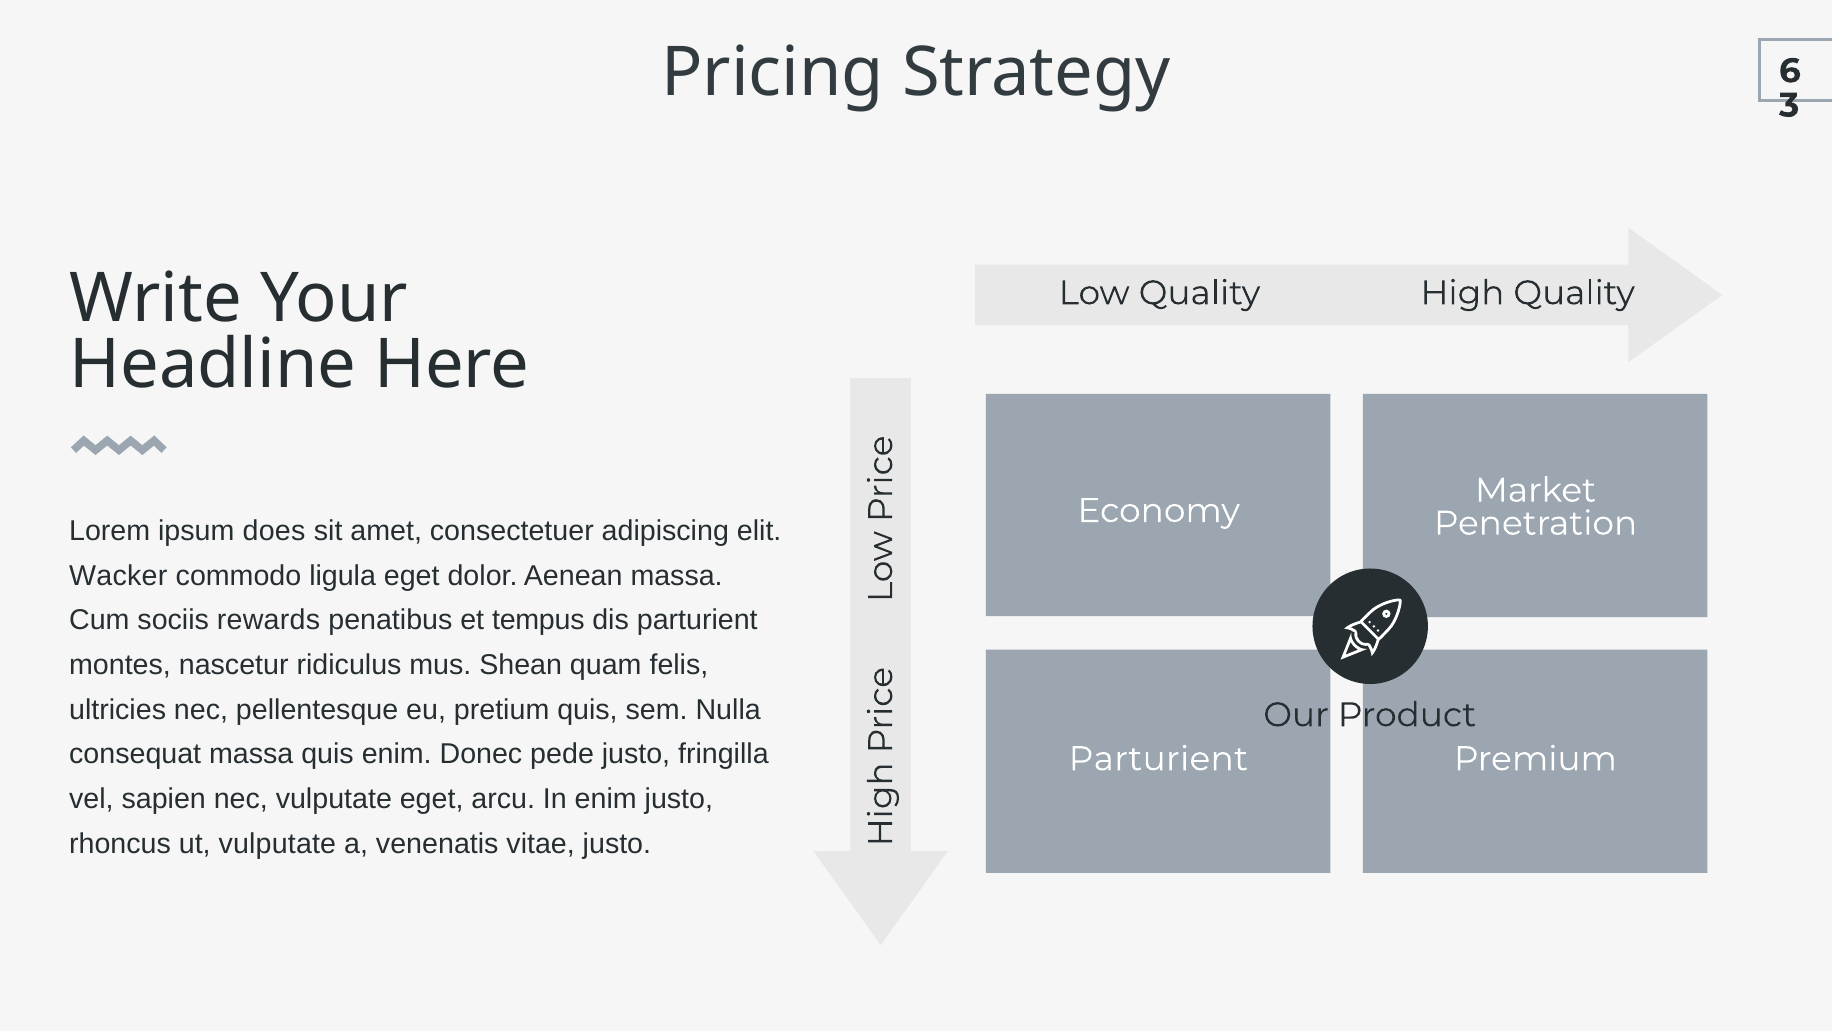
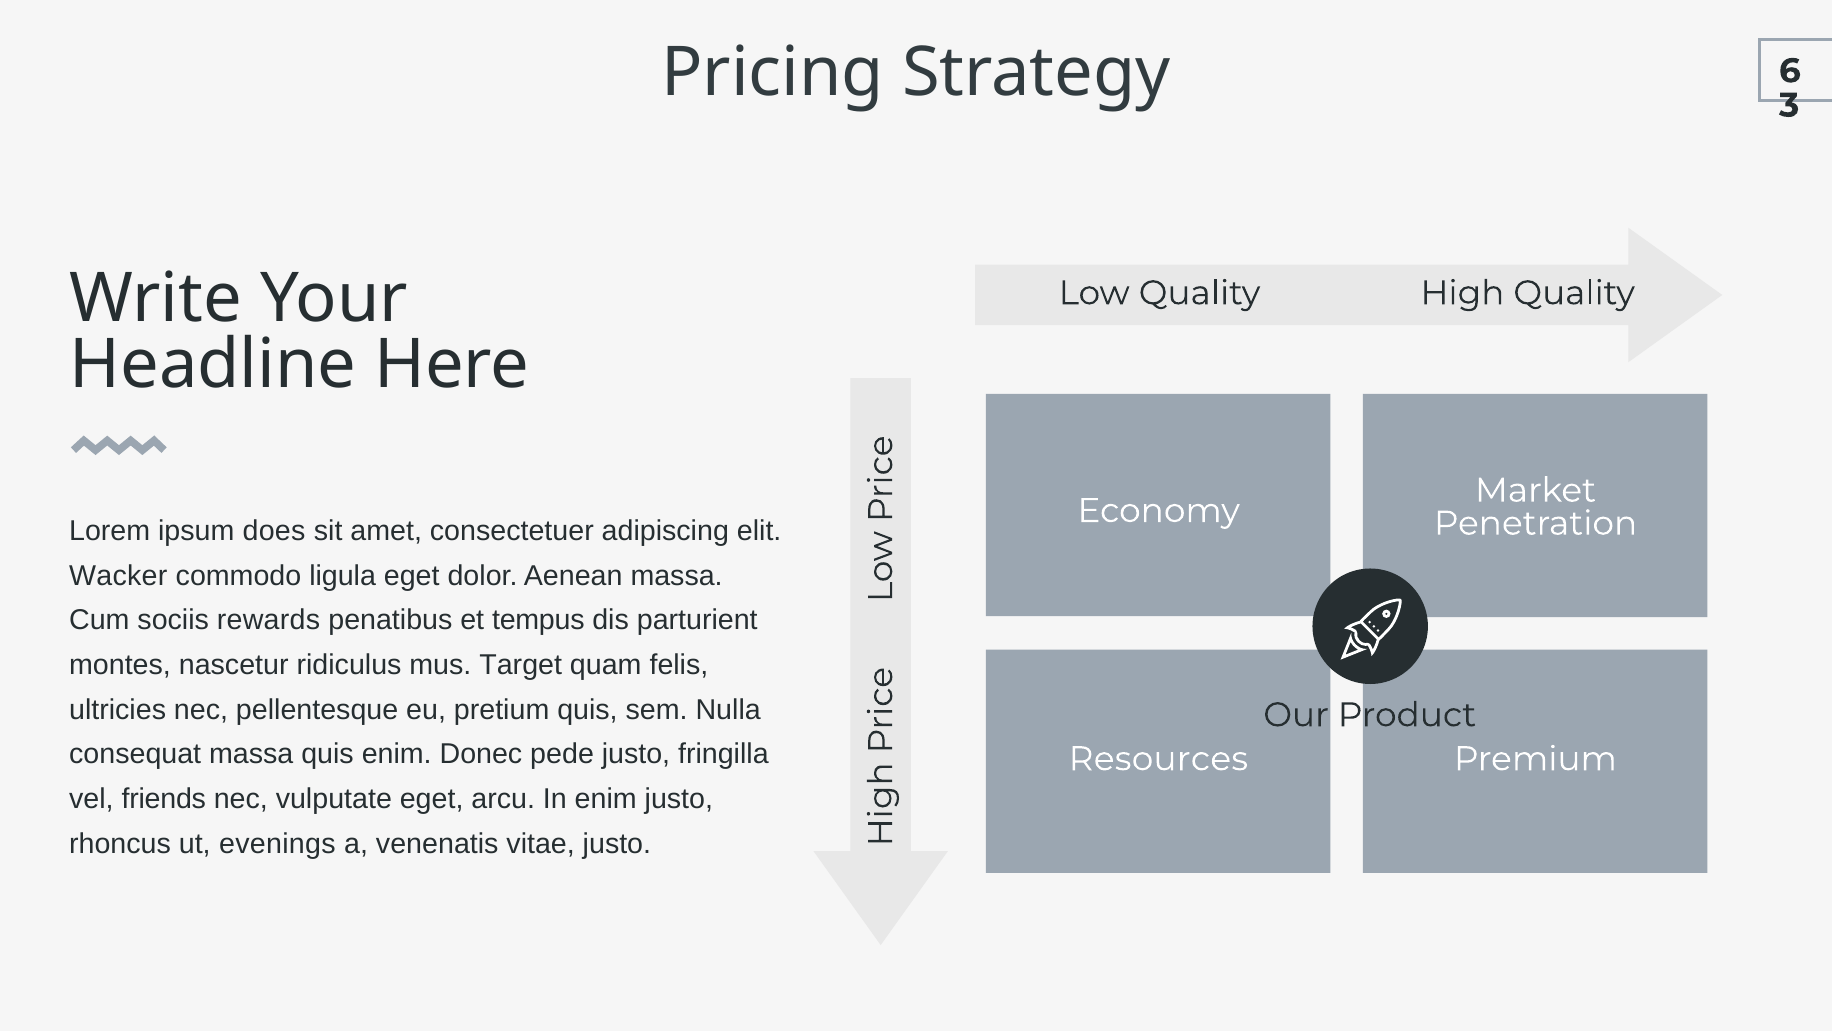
Shean: Shean -> Target
Parturient at (1158, 759): Parturient -> Resources
sapien: sapien -> friends
ut vulputate: vulputate -> evenings
